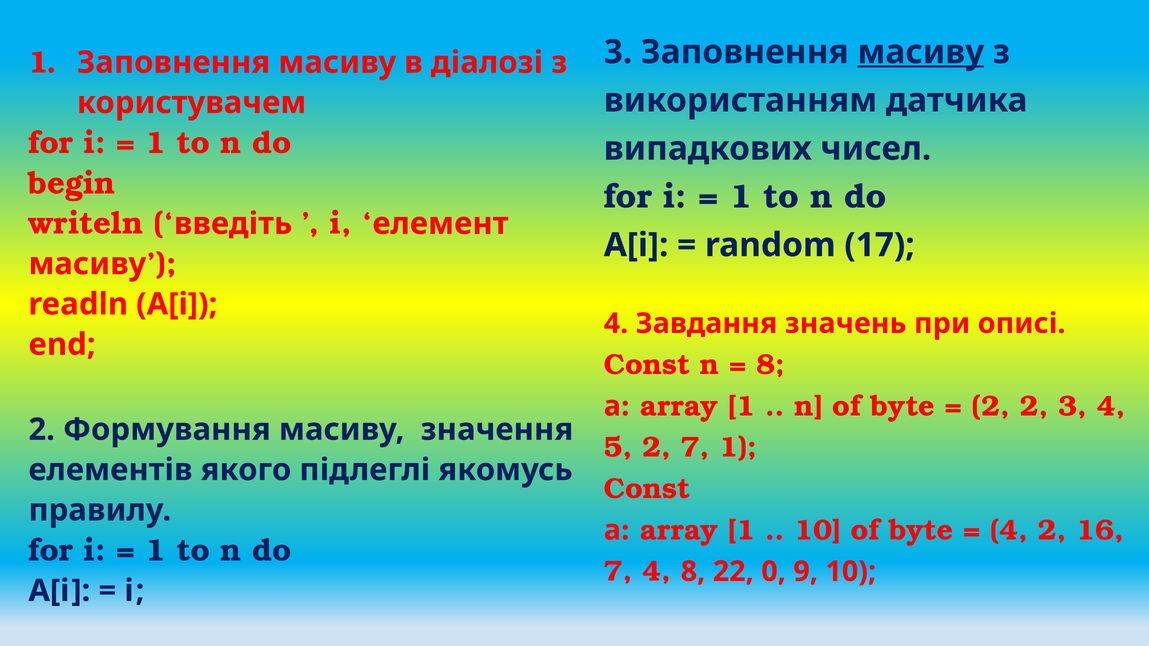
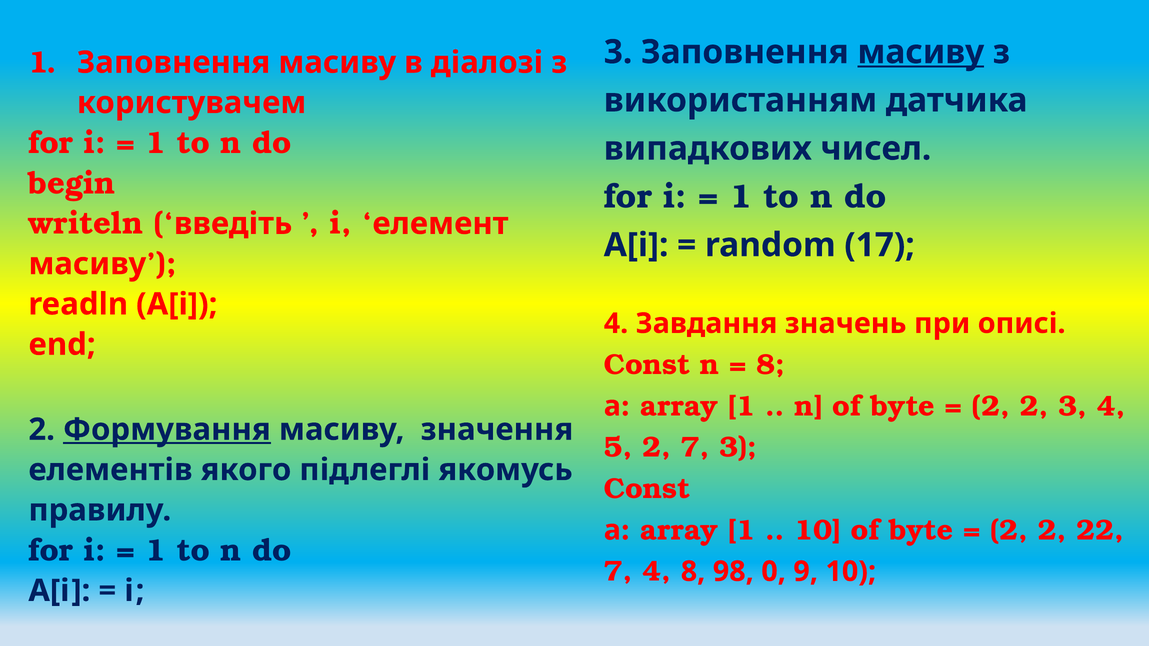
Формування underline: none -> present
7 1: 1 -> 3
4 at (1009, 530): 4 -> 2
16: 16 -> 22
22: 22 -> 98
